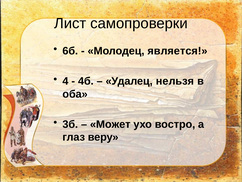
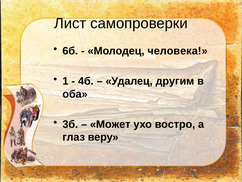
является: является -> человека
4: 4 -> 1
нельзя: нельзя -> другим
